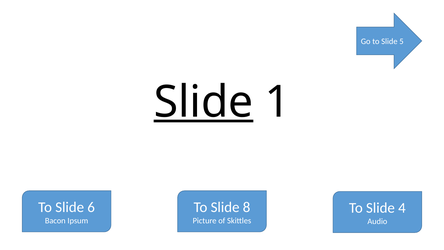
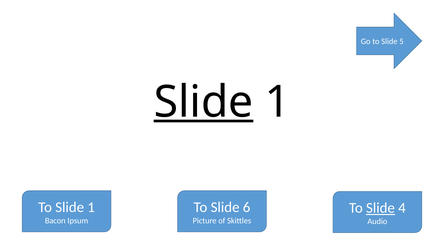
To Slide 6: 6 -> 1
8: 8 -> 6
Slide at (380, 208) underline: none -> present
